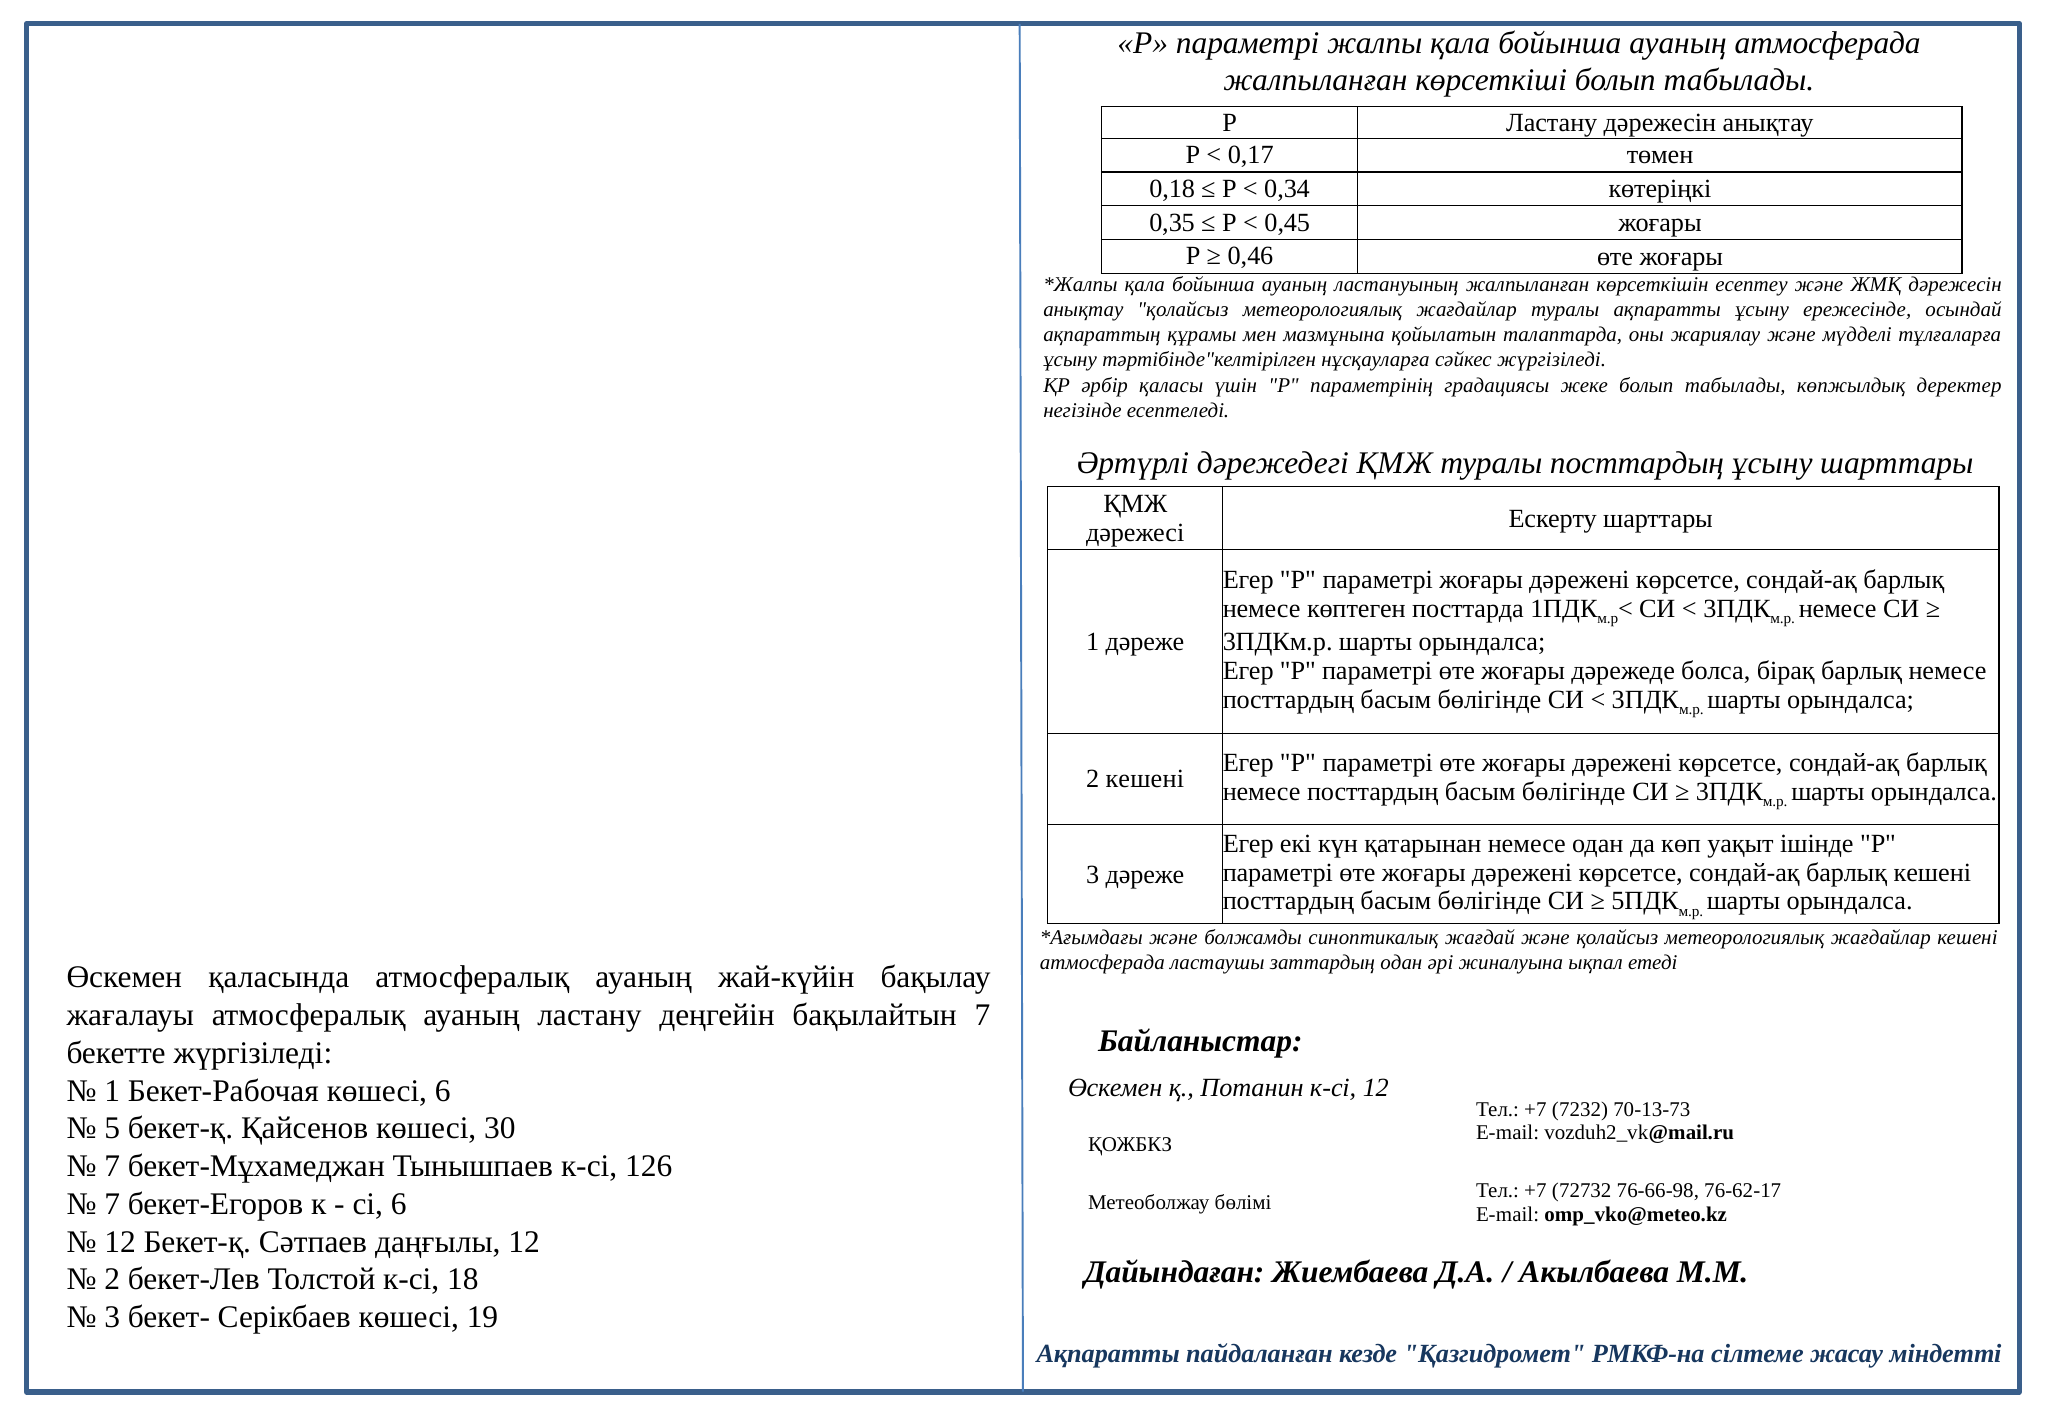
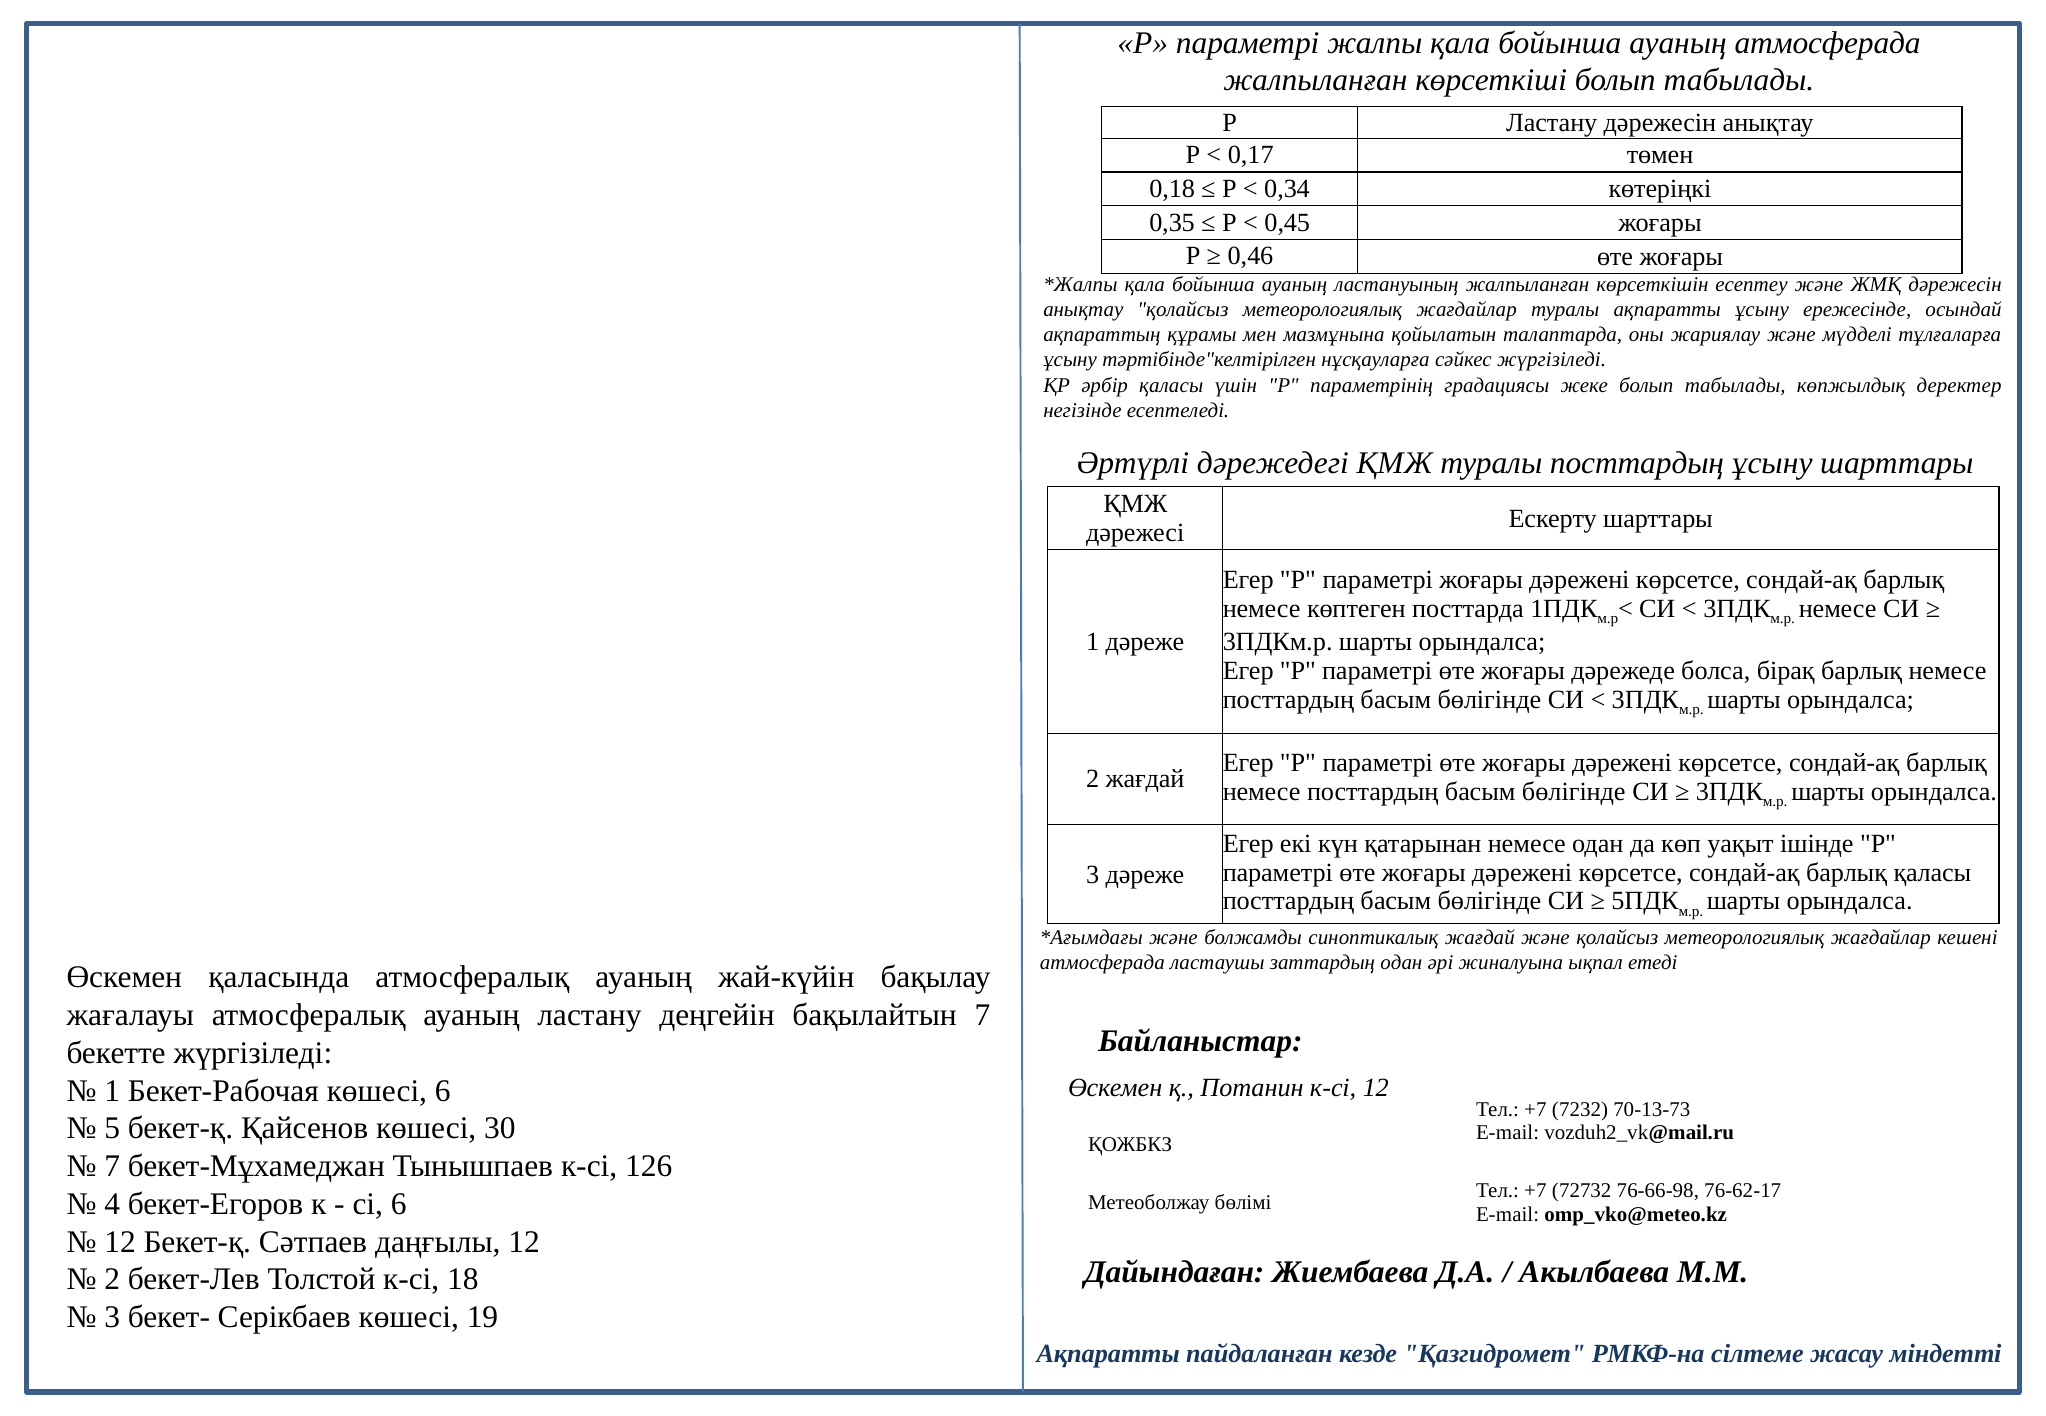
2 кешені: кешені -> жағдай
барлық кешені: кешені -> қаласы
7 at (112, 1204): 7 -> 4
